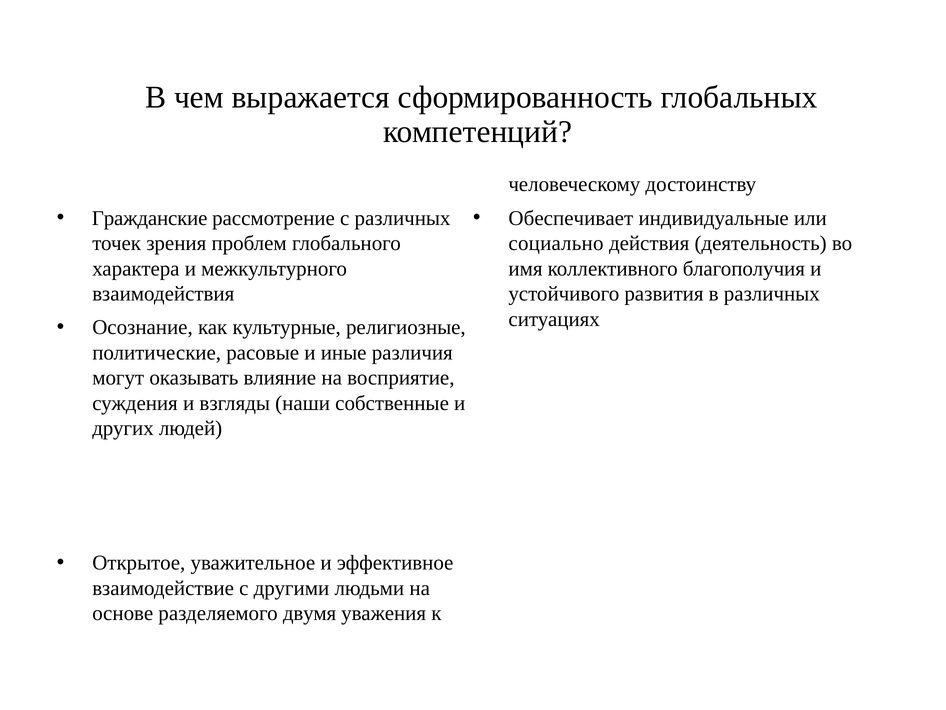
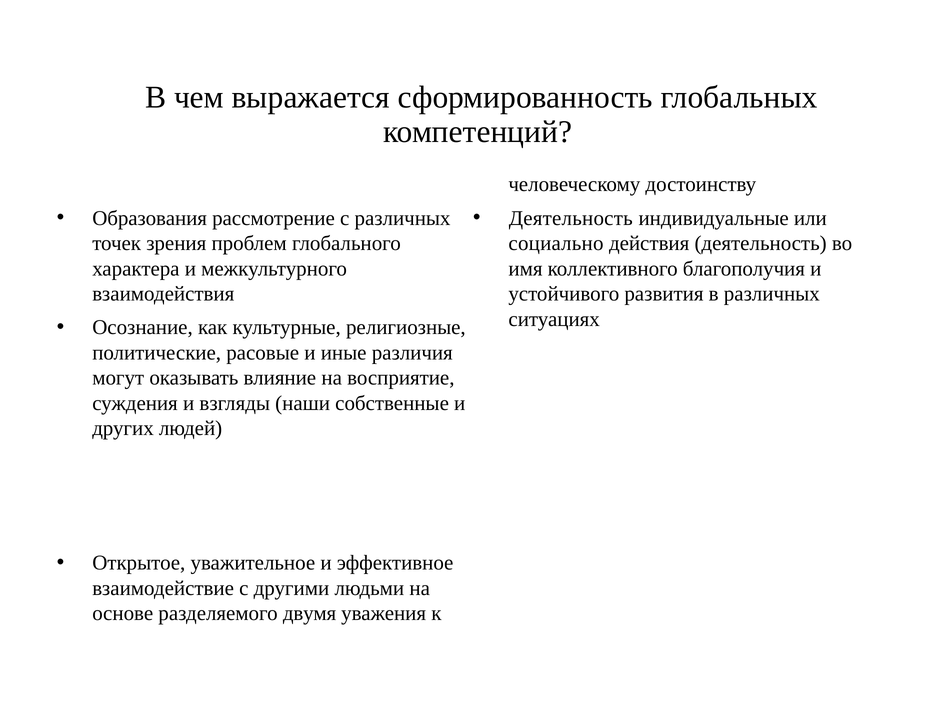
Гражданские: Гражданские -> Образования
Обеспечивает at (571, 218): Обеспечивает -> Деятельность
